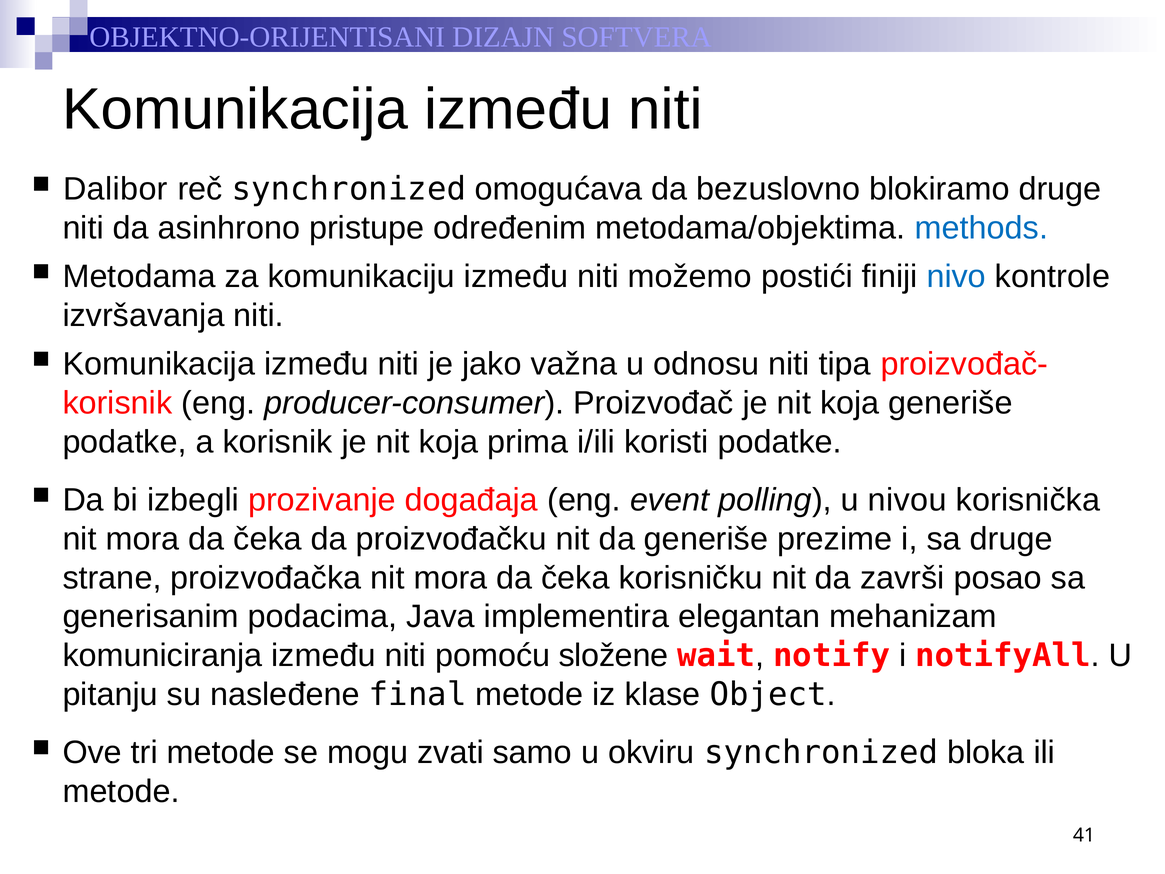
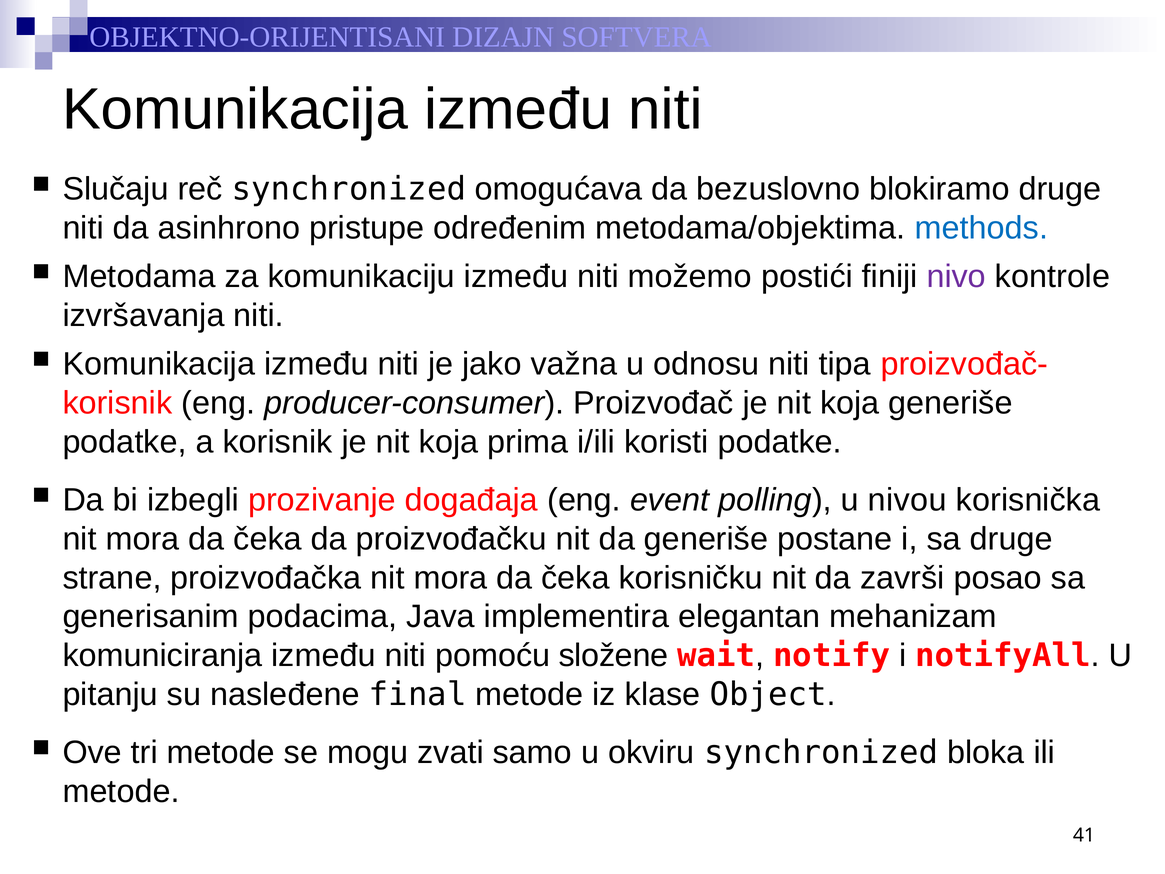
Dalibor: Dalibor -> Slučaju
nivo colour: blue -> purple
prezime: prezime -> postane
